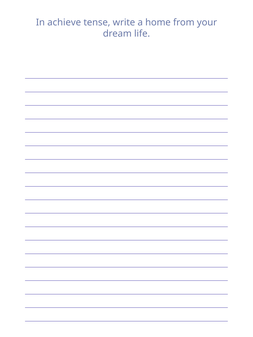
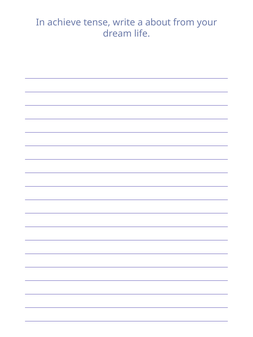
home: home -> about
